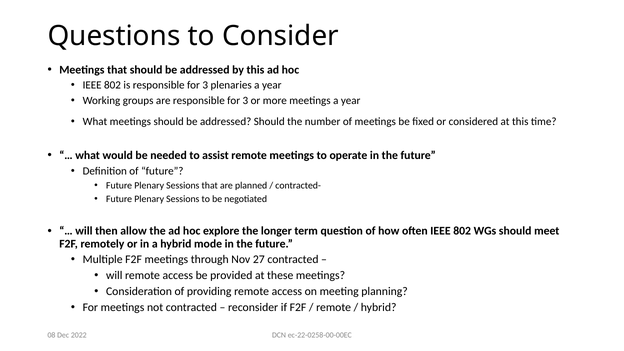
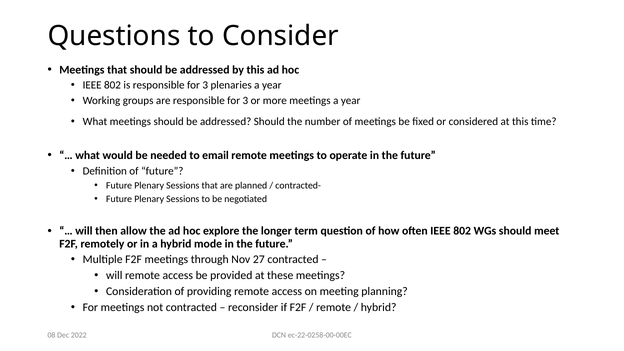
assist: assist -> email
